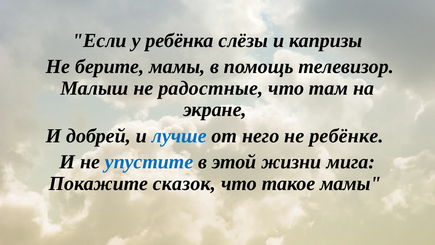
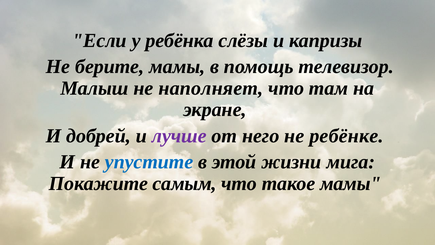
радостные: радостные -> наполняет
лучше colour: blue -> purple
сказок: сказок -> самым
